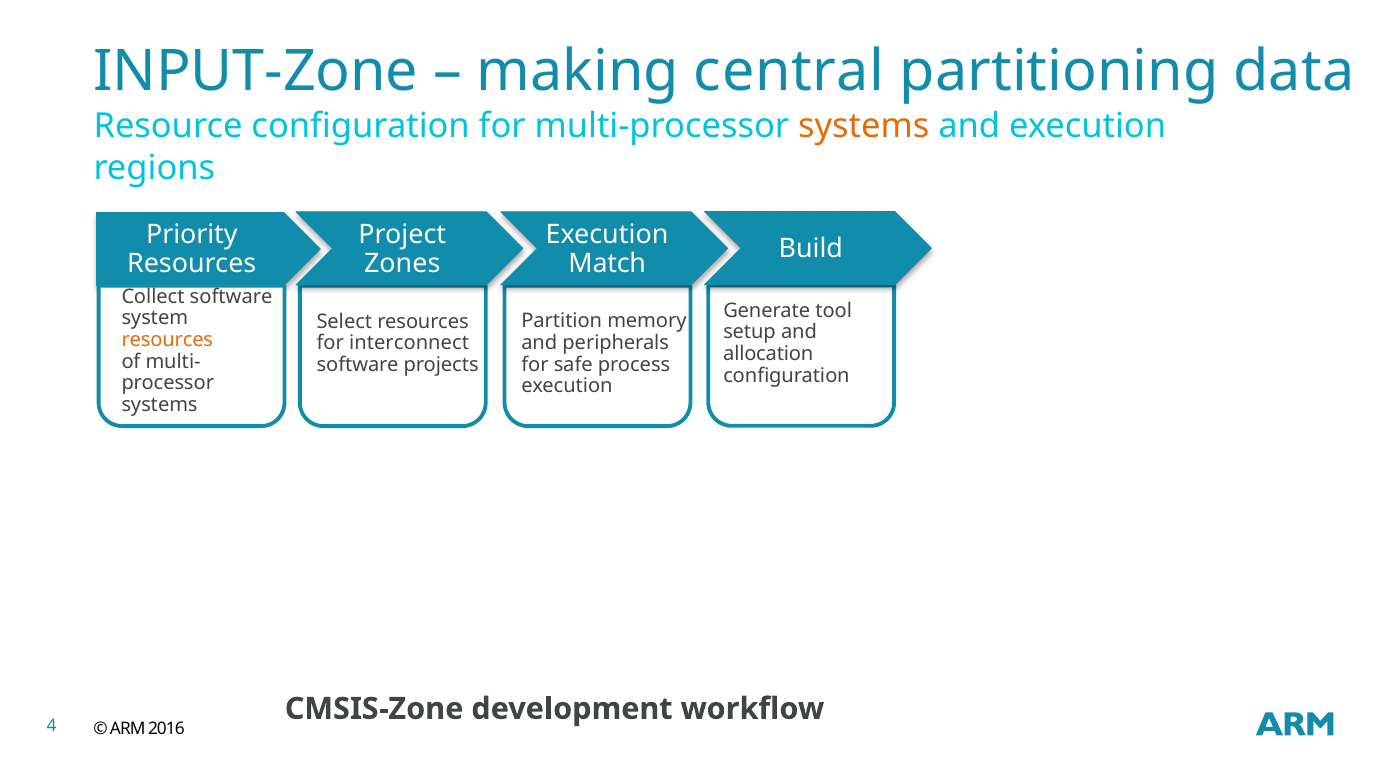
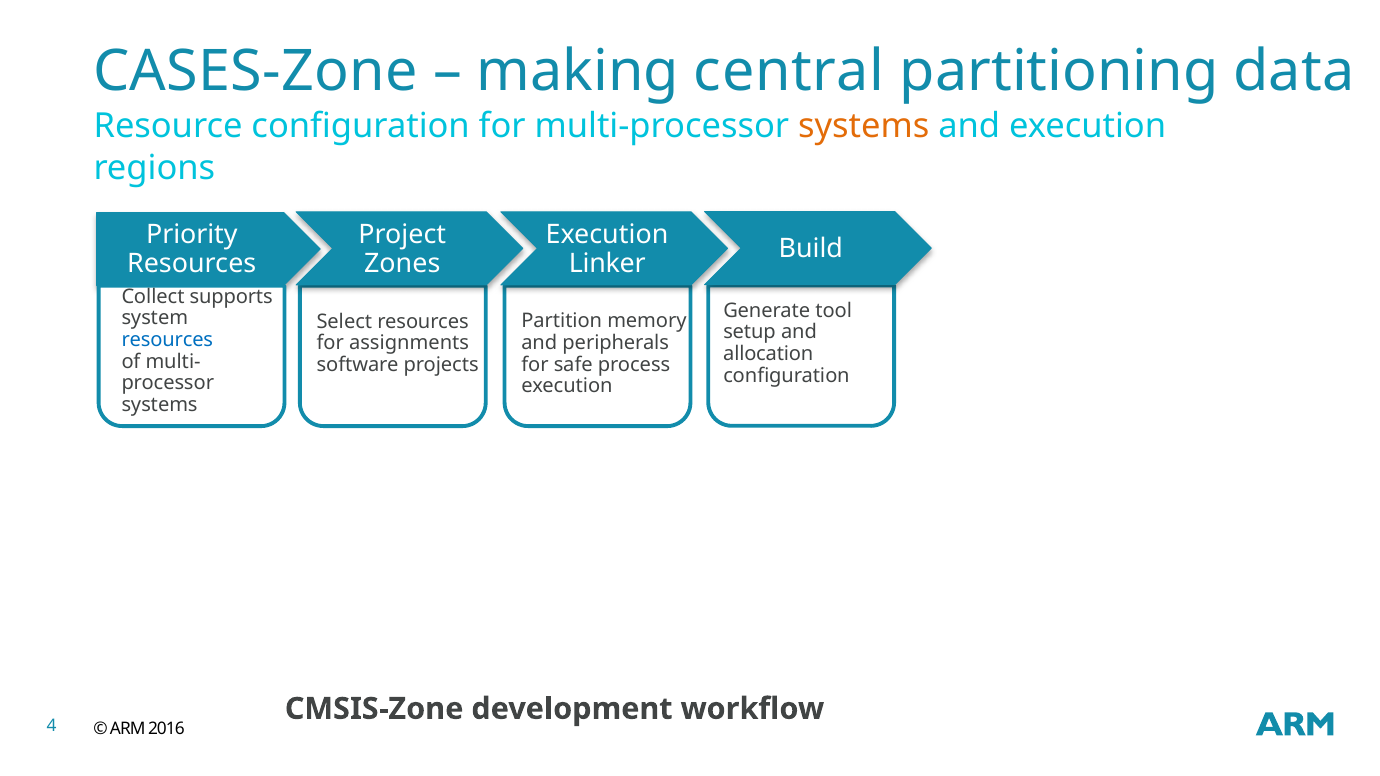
INPUT-Zone: INPUT-Zone -> CASES-Zone
Match: Match -> Linker
Collect software: software -> supports
resources at (167, 340) colour: orange -> blue
interconnect: interconnect -> assignments
